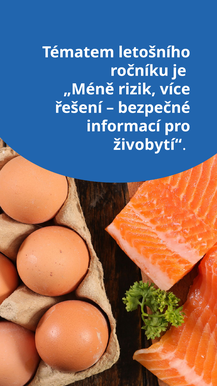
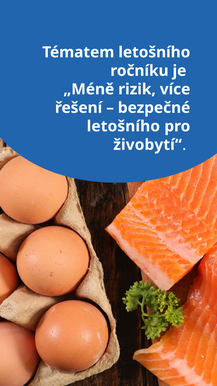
informací at (123, 126): informací -> letošního
